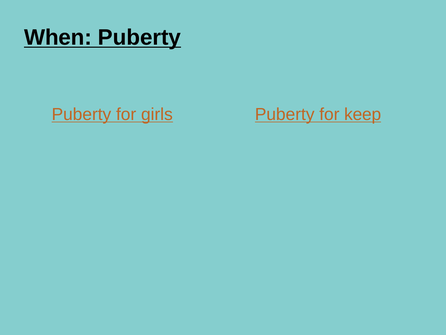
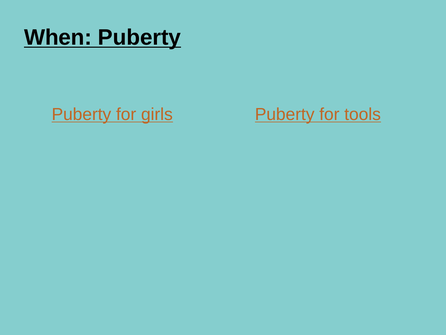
keep: keep -> tools
